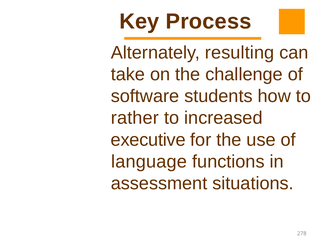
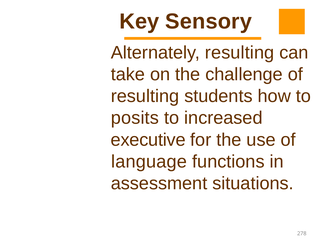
Process: Process -> Sensory
software at (145, 96): software -> resulting
rather: rather -> posits
